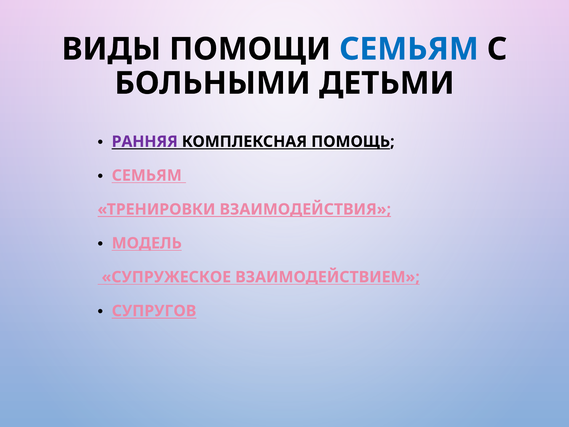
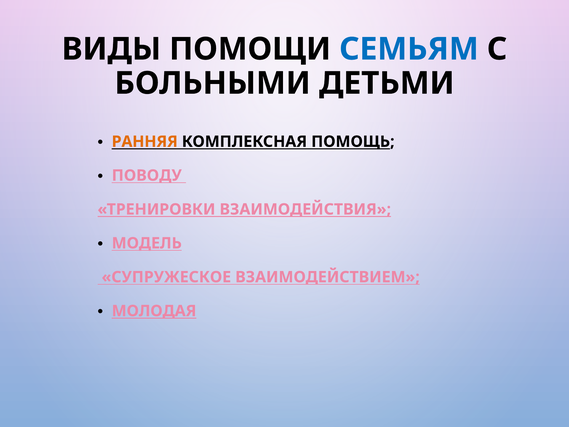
РАННЯЯ colour: purple -> orange
СЕМЬЯМ at (147, 175): СЕМЬЯМ -> ПОВОДУ
СУПРУГОВ: СУПРУГОВ -> МОЛОДАЯ
